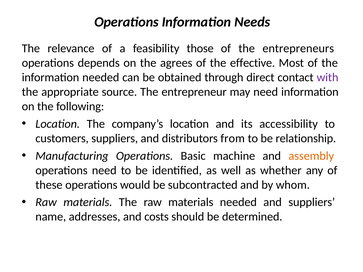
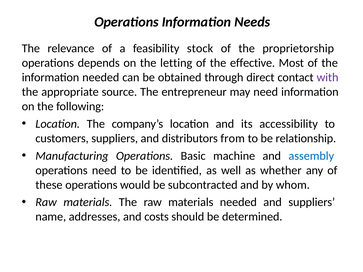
those: those -> stock
entrepreneurs: entrepreneurs -> proprietorship
agrees: agrees -> letting
assembly colour: orange -> blue
